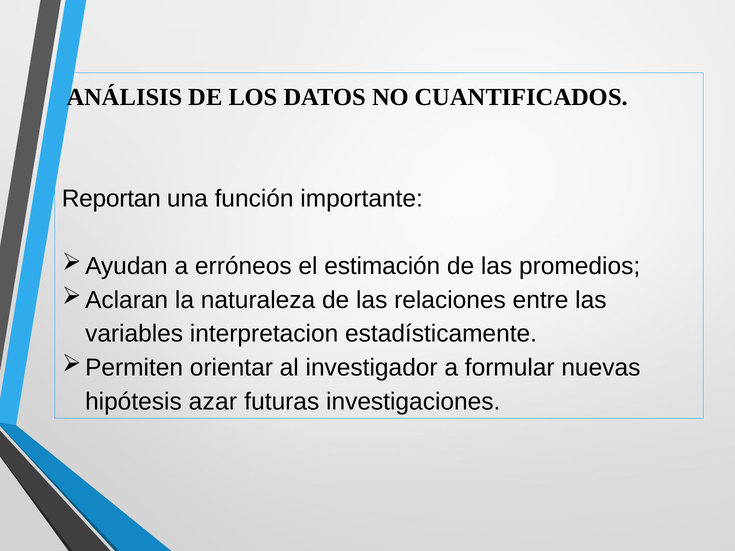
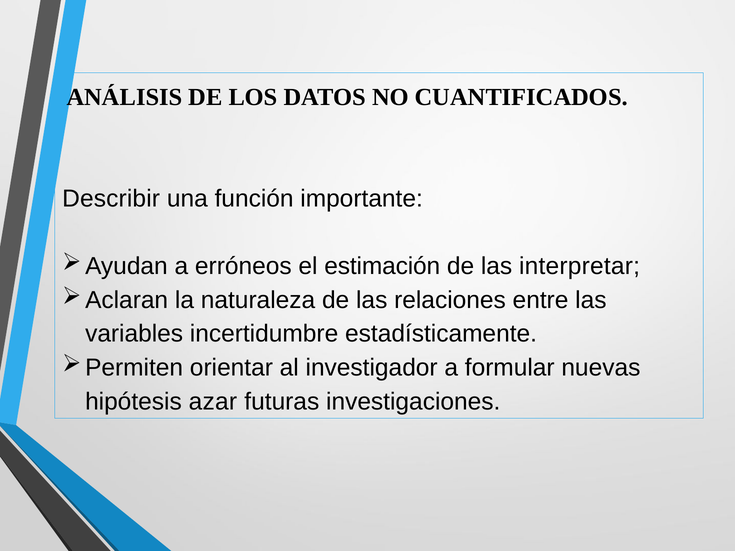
Reportan: Reportan -> Describir
promedios: promedios -> interpretar
interpretacion: interpretacion -> incertidumbre
